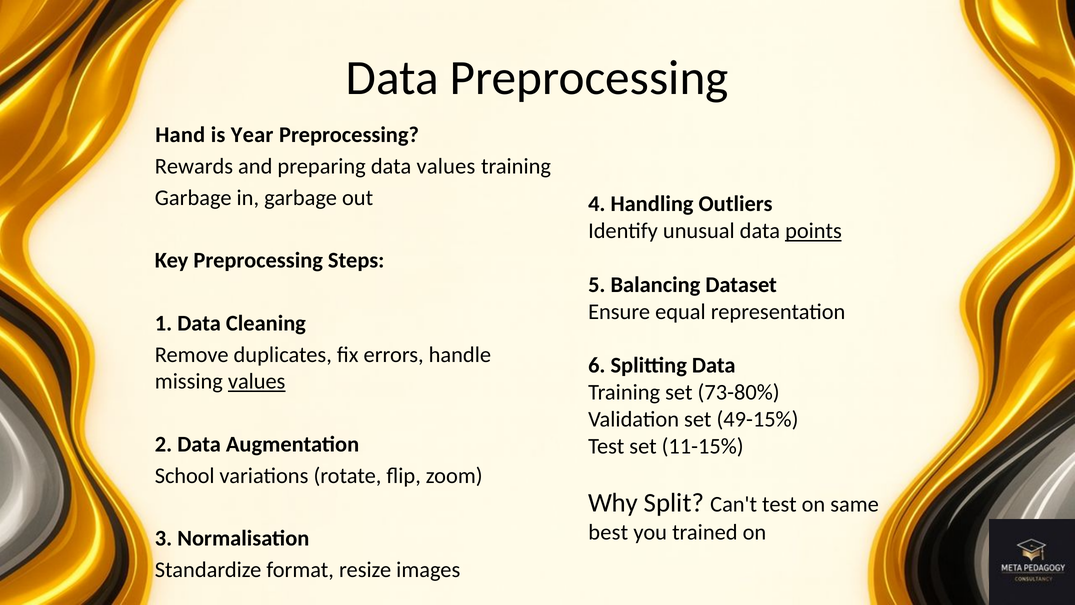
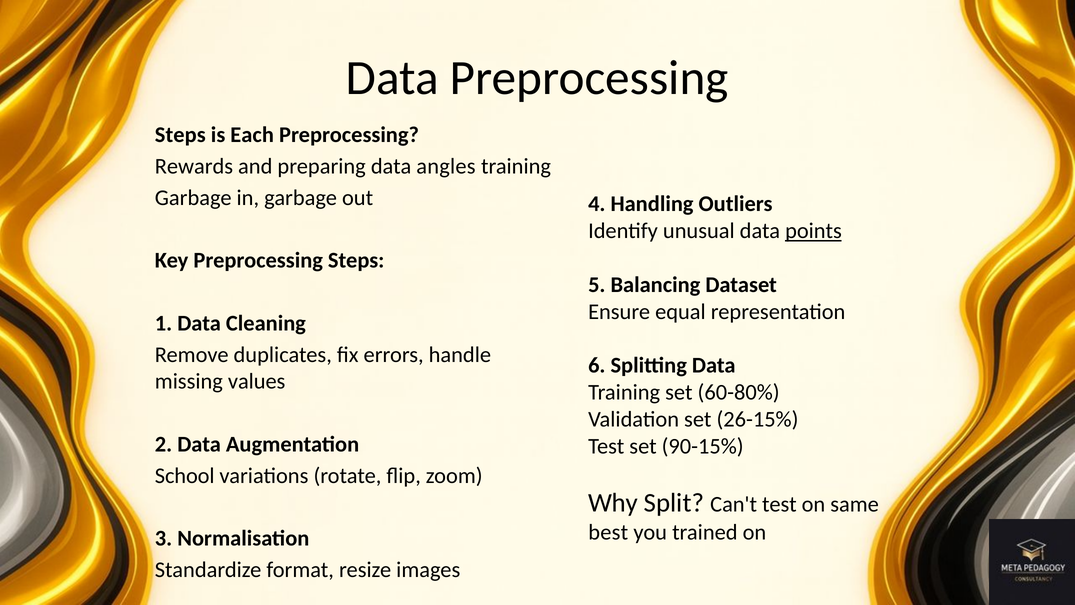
Hand at (180, 135): Hand -> Steps
Year: Year -> Each
data values: values -> angles
values at (257, 381) underline: present -> none
73-80%: 73-80% -> 60-80%
49-15%: 49-15% -> 26-15%
11-15%: 11-15% -> 90-15%
